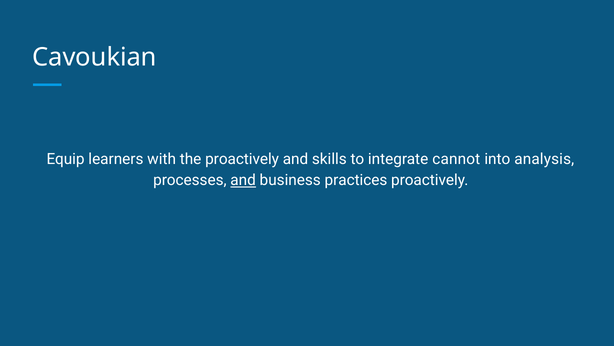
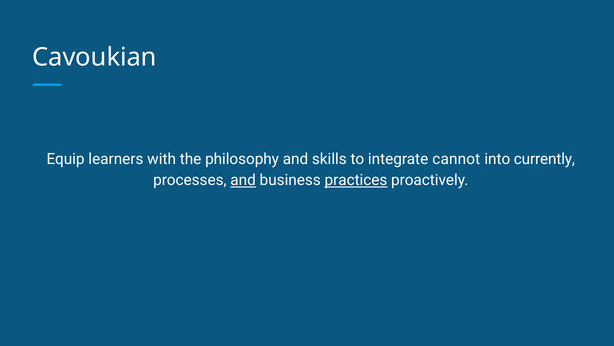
the proactively: proactively -> philosophy
analysis: analysis -> currently
practices underline: none -> present
